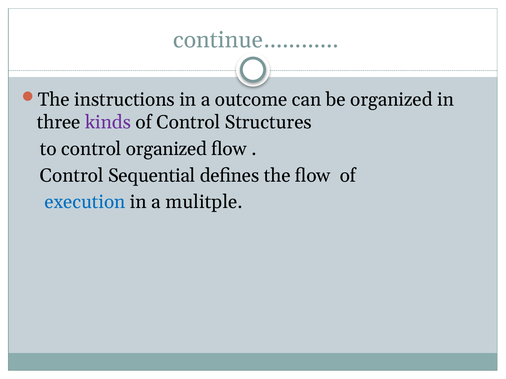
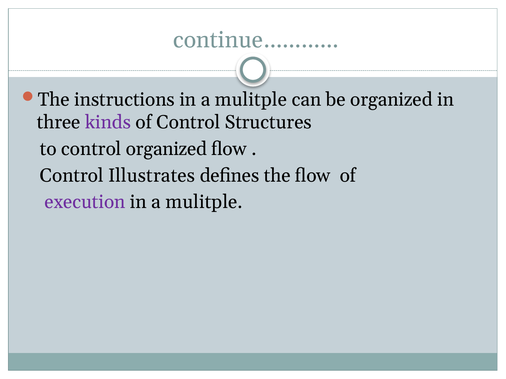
instructions in a outcome: outcome -> mulitple
Sequential: Sequential -> Illustrates
execution colour: blue -> purple
